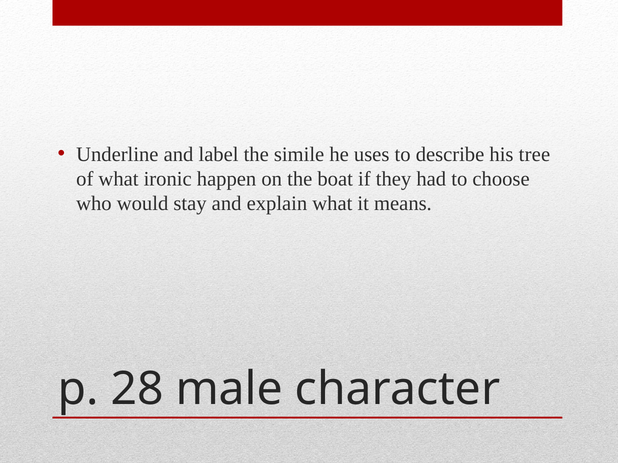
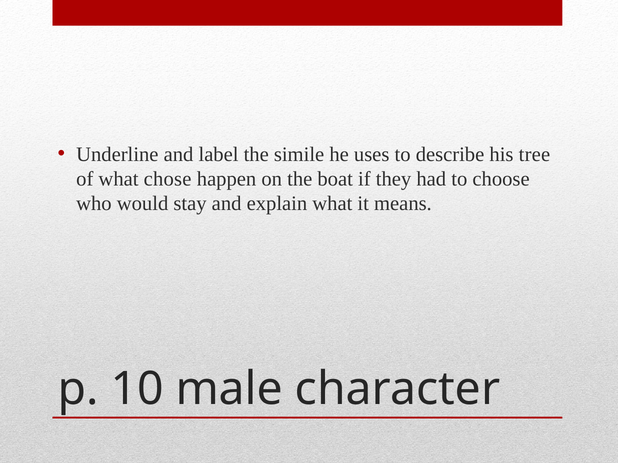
ironic: ironic -> chose
28: 28 -> 10
